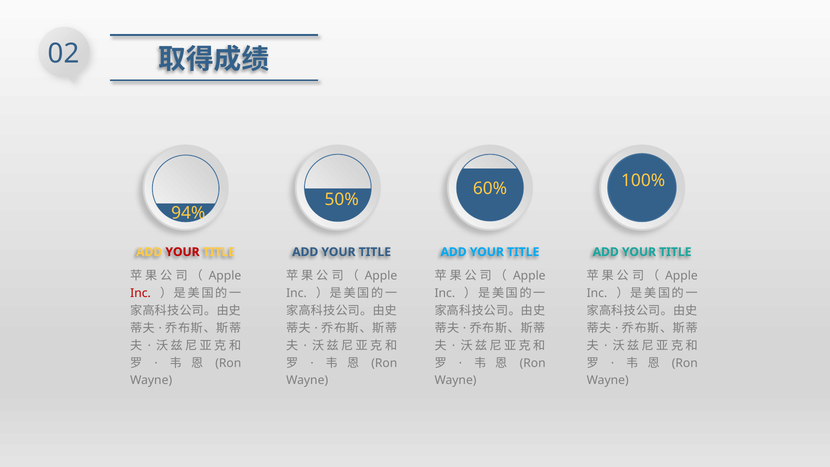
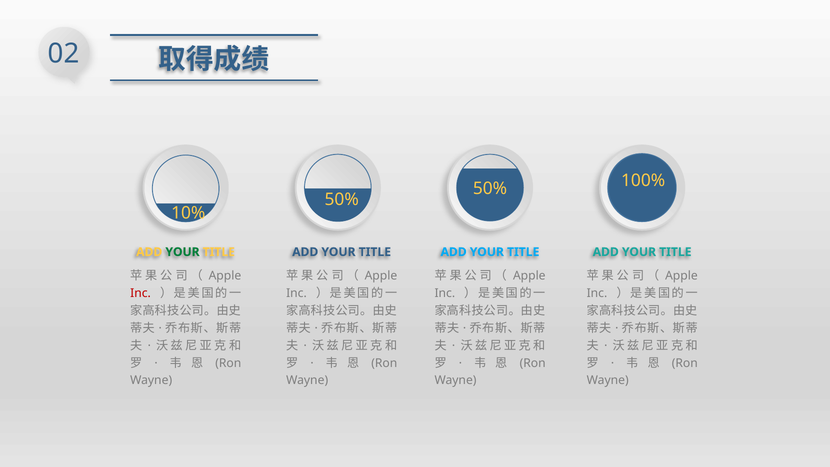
60% at (490, 189): 60% -> 50%
94%: 94% -> 10%
YOUR at (183, 252) colour: red -> green
